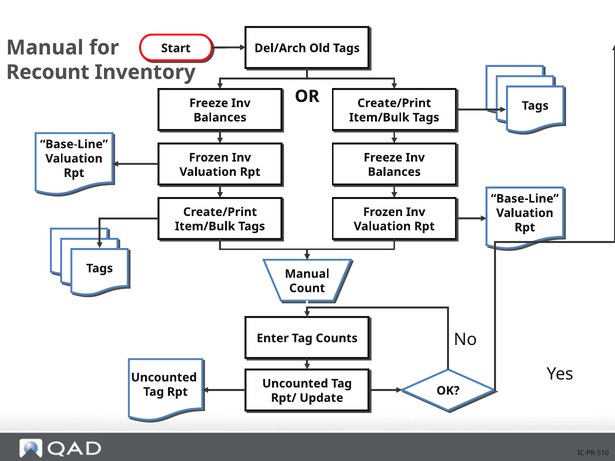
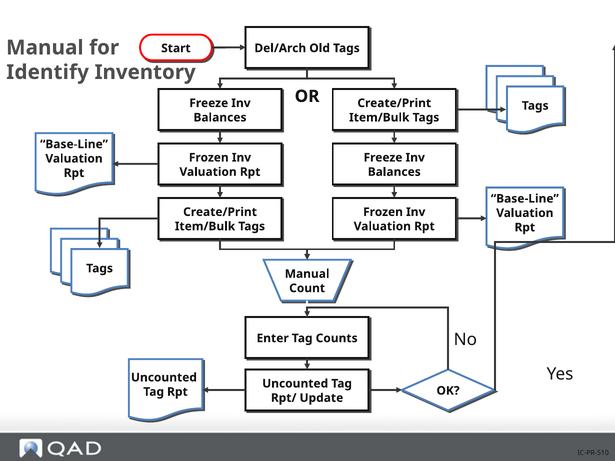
Recount: Recount -> Identify
